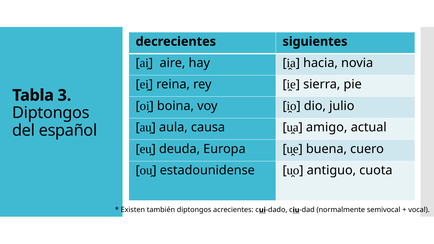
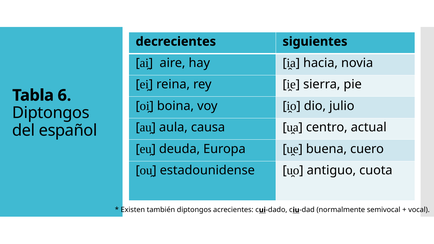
3: 3 -> 6
amigo: amigo -> centro
